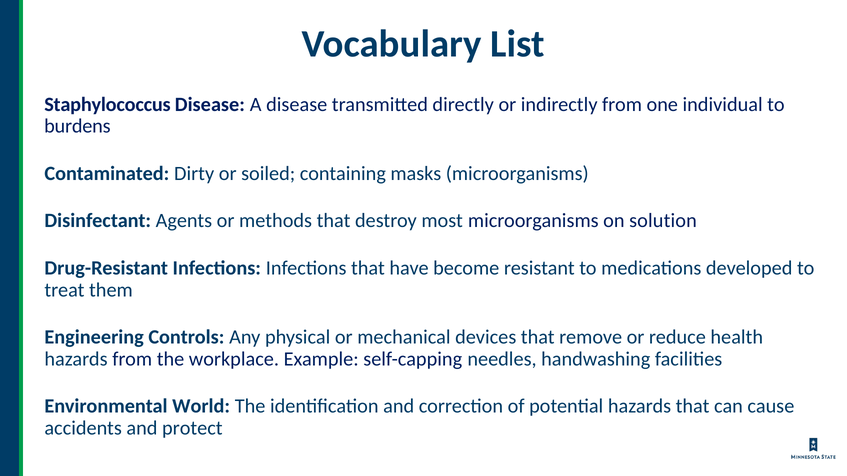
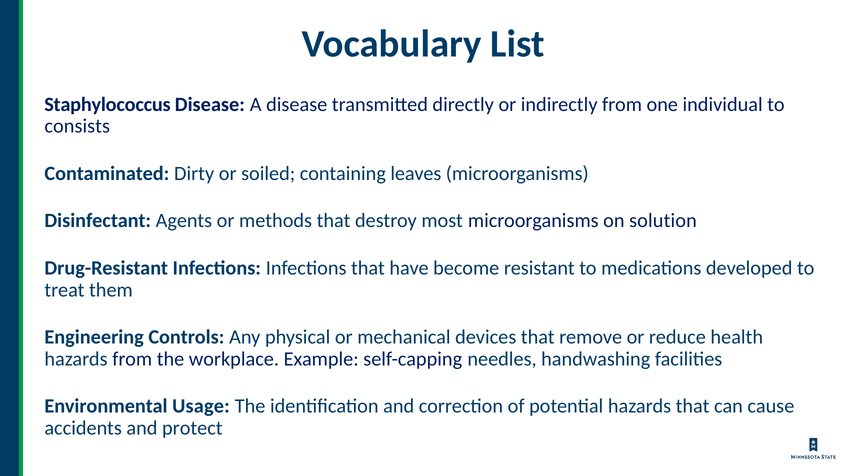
burdens: burdens -> consists
masks: masks -> leaves
World: World -> Usage
